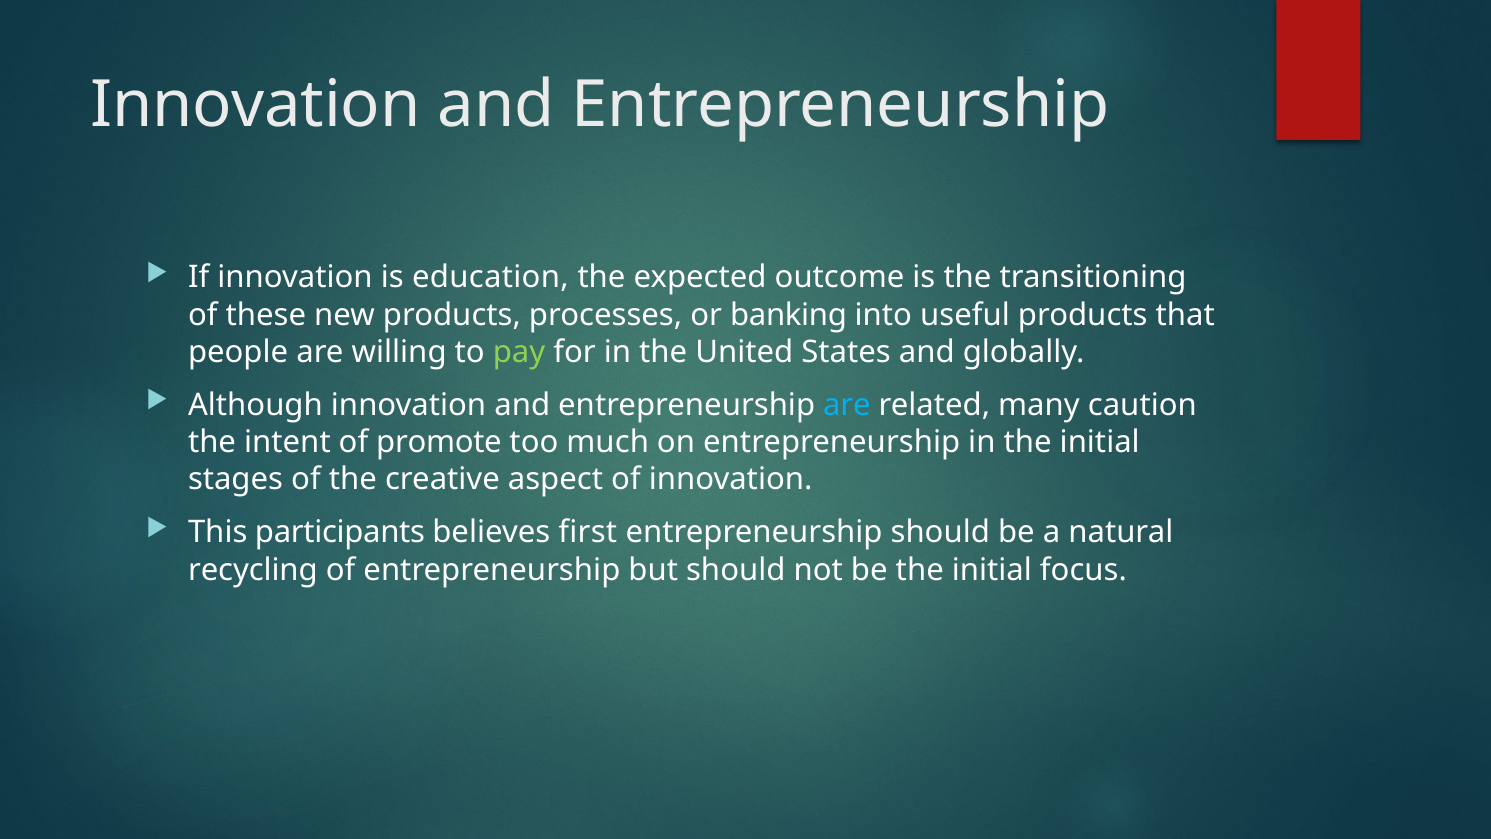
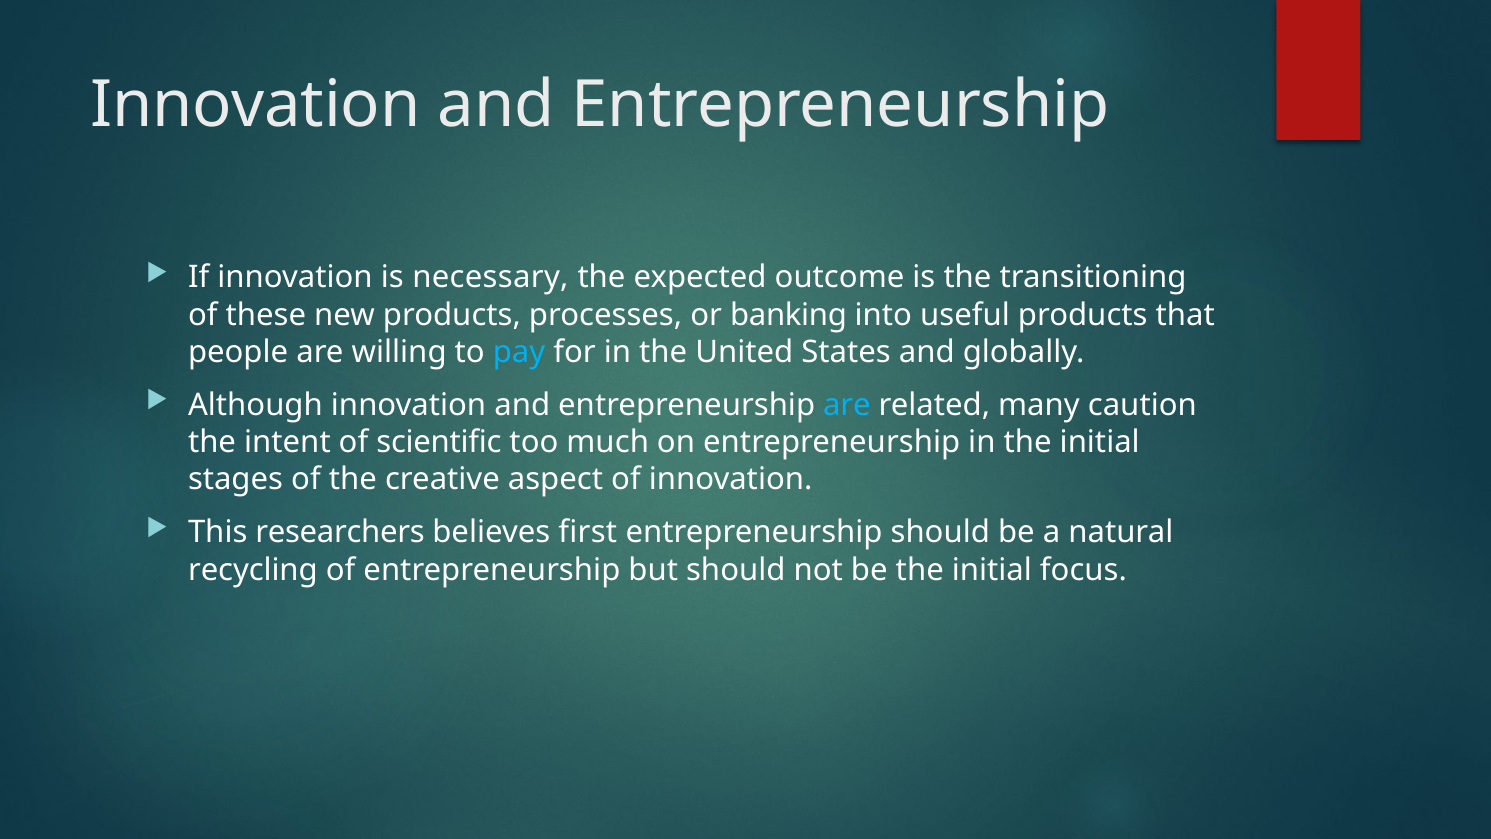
education: education -> necessary
pay colour: light green -> light blue
promote: promote -> scientific
participants: participants -> researchers
